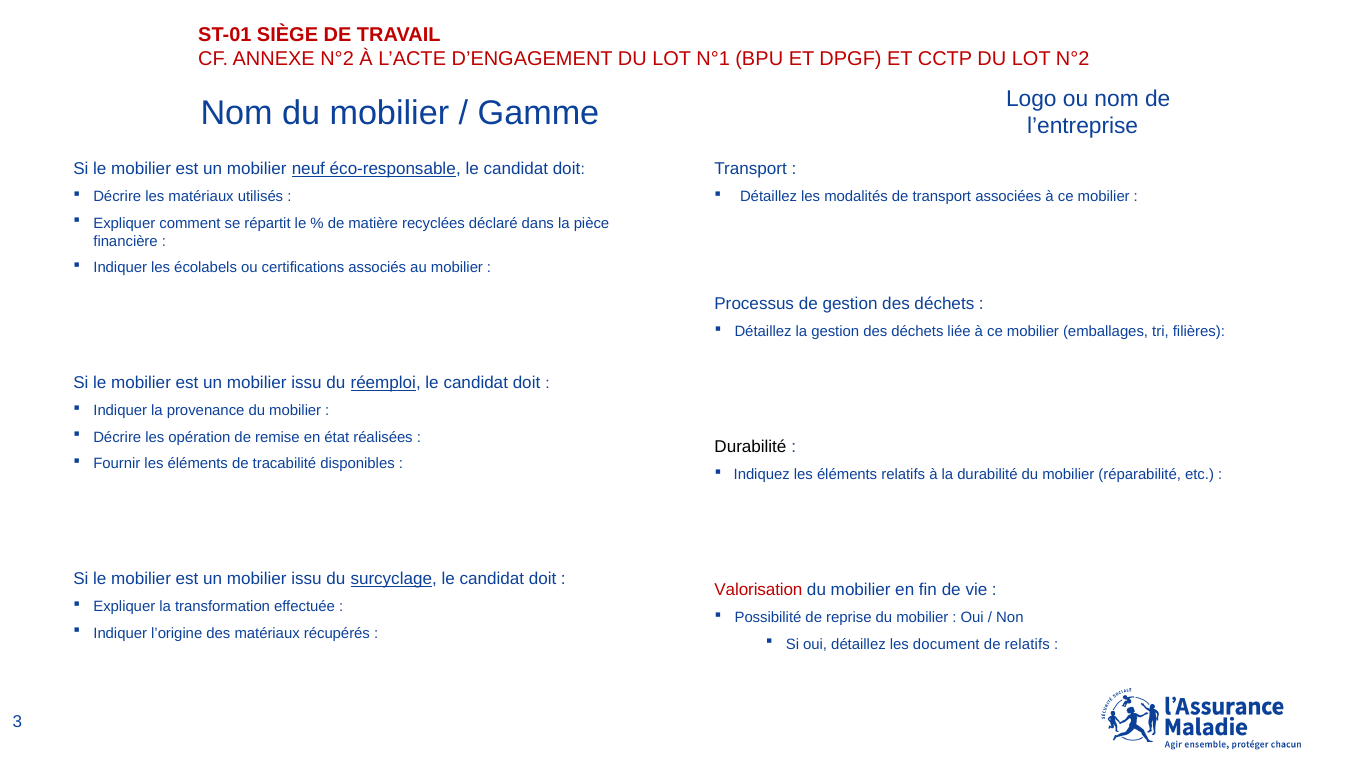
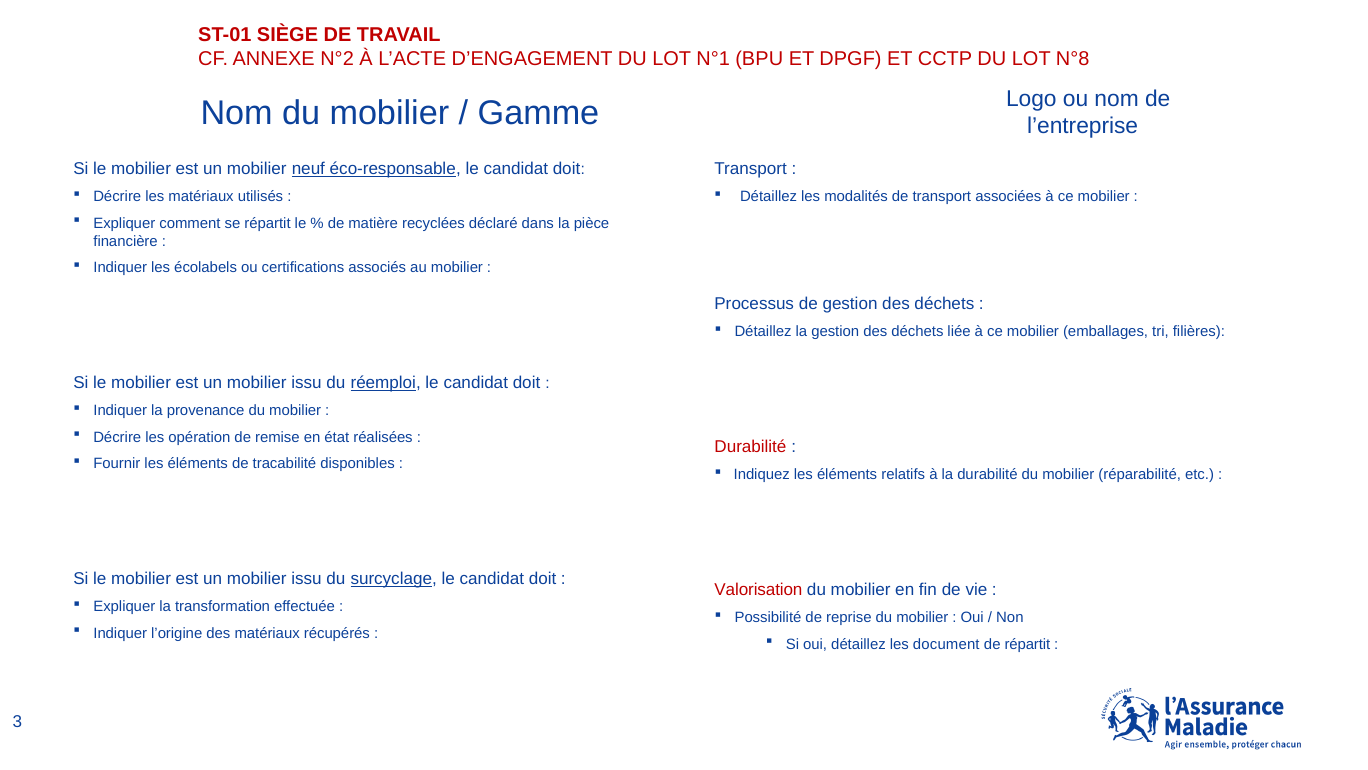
LOT N°2: N°2 -> N°8
Durabilité at (750, 447) colour: black -> red
de relatifs: relatifs -> répartit
